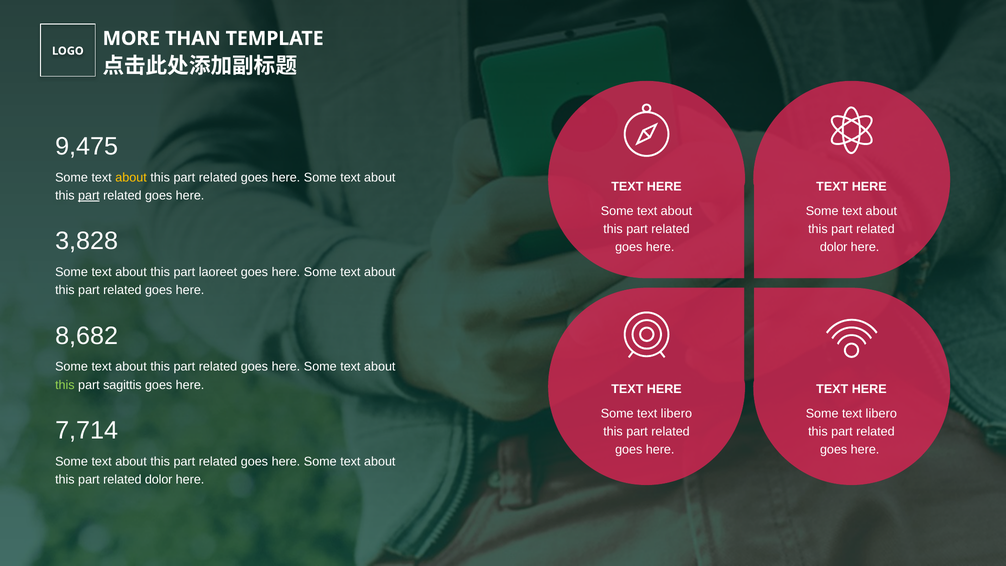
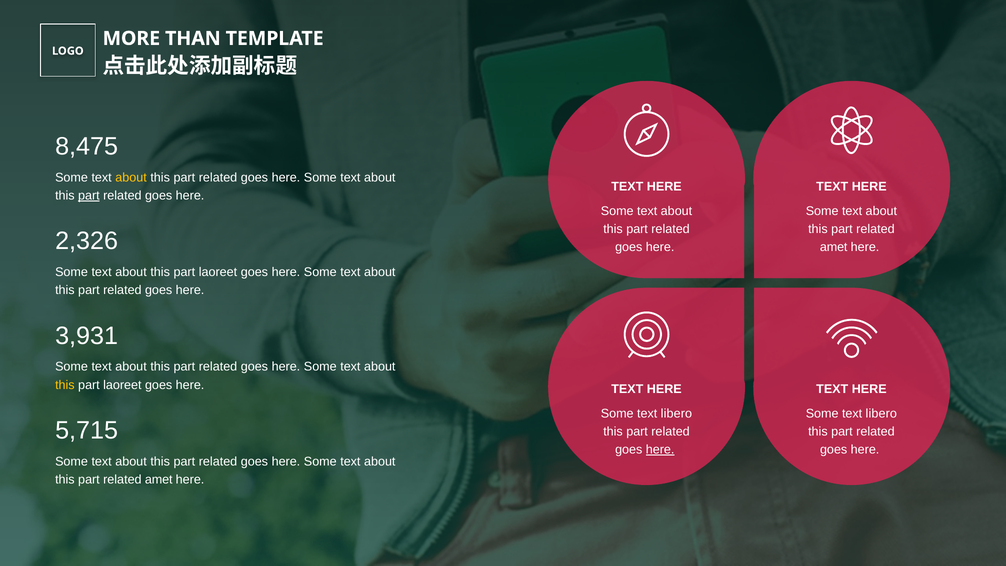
9,475: 9,475 -> 8,475
3,828: 3,828 -> 2,326
dolor at (834, 247): dolor -> amet
8,682: 8,682 -> 3,931
this at (65, 385) colour: light green -> yellow
sagittis at (122, 385): sagittis -> laoreet
7,714: 7,714 -> 5,715
here at (660, 449) underline: none -> present
dolor at (159, 479): dolor -> amet
